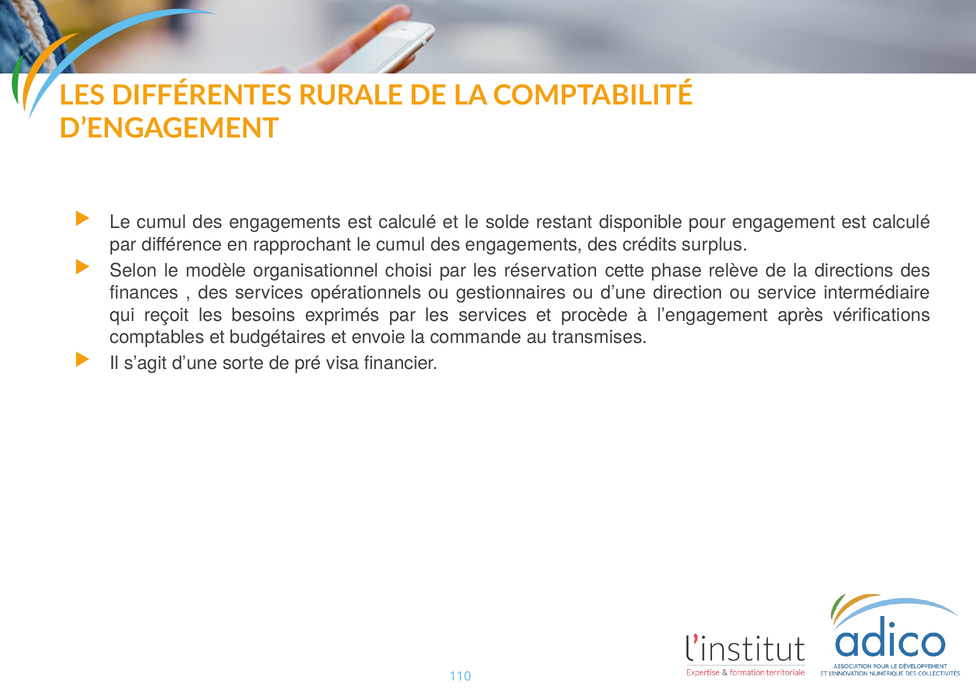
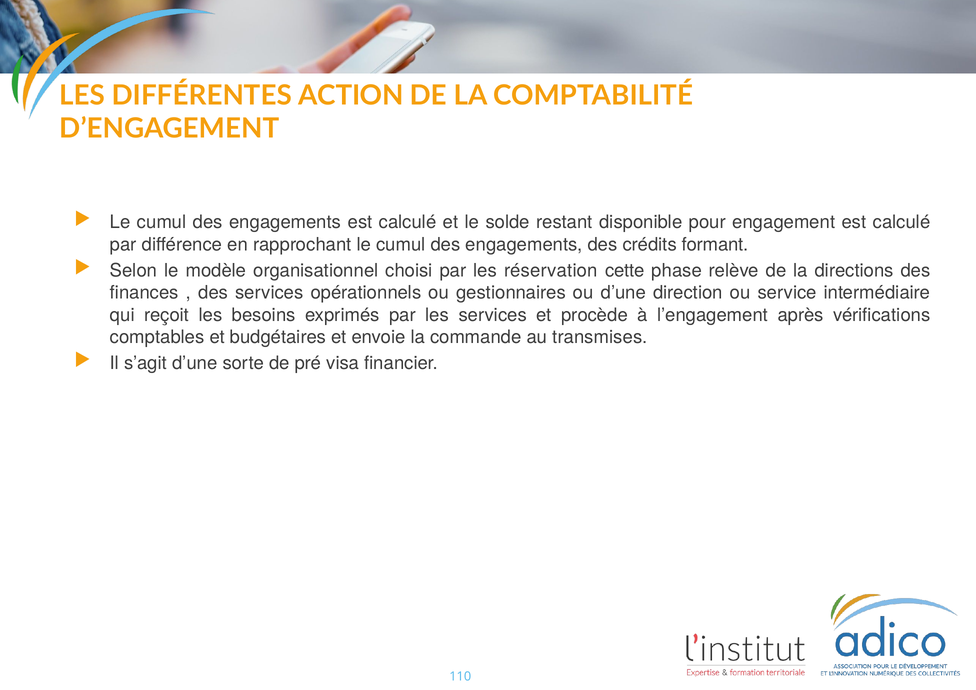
RURALE: RURALE -> ACTION
surplus: surplus -> formant
